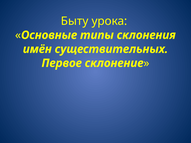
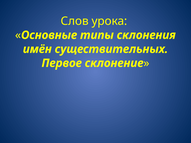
Быту: Быту -> Слов
